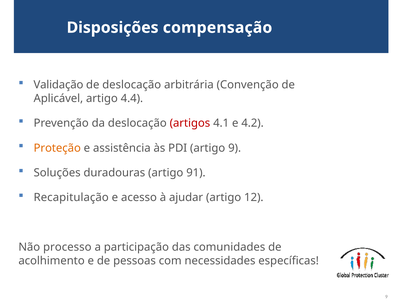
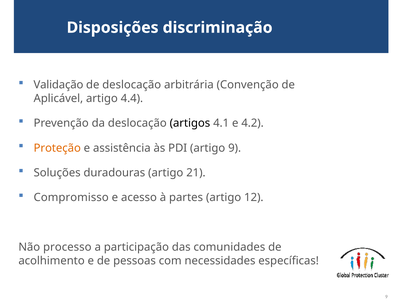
compensação: compensação -> discriminação
artigos colour: red -> black
91: 91 -> 21
Recapitulação: Recapitulação -> Compromisso
ajudar: ajudar -> partes
